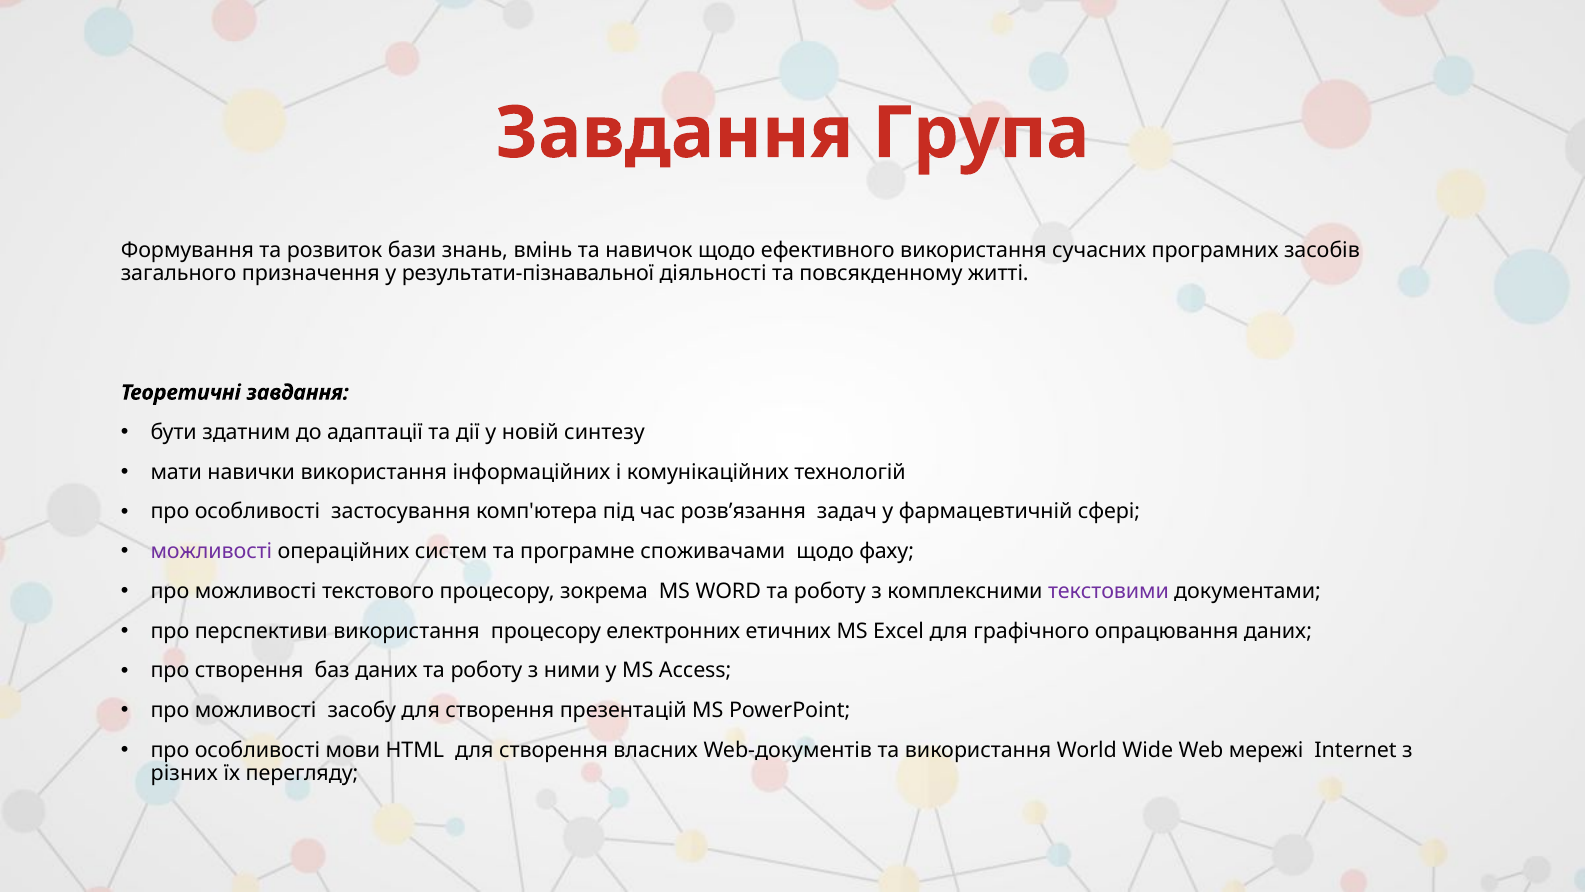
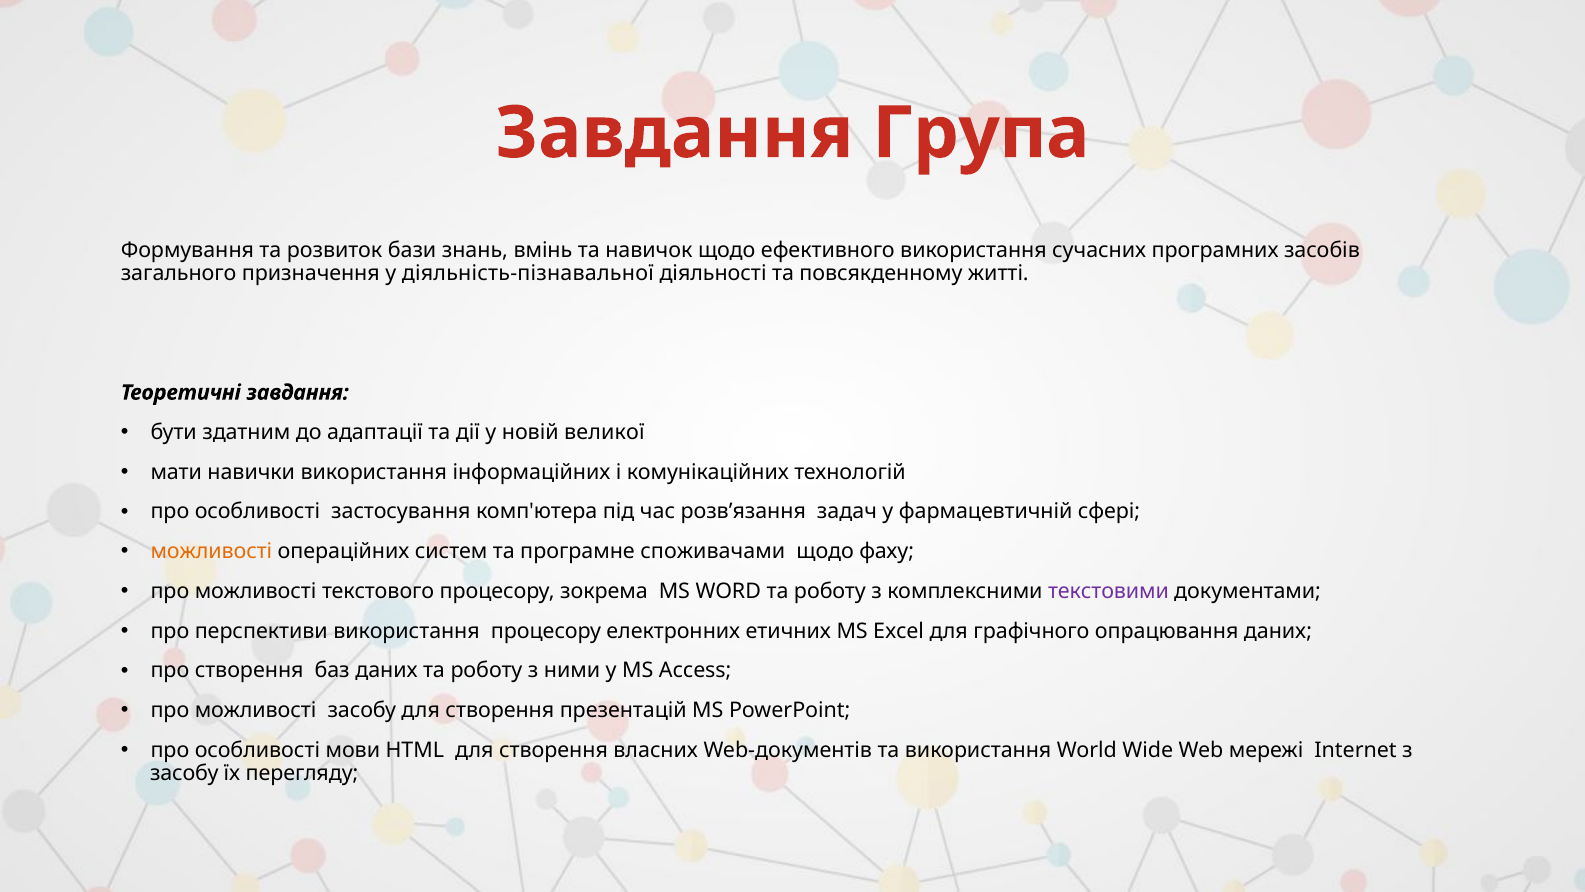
результати-пізнавальної: результати-пізнавальної -> діяльність-пізнавальної
синтезу: синтезу -> великої
можливості at (211, 551) colour: purple -> orange
різних at (184, 773): різних -> засобу
